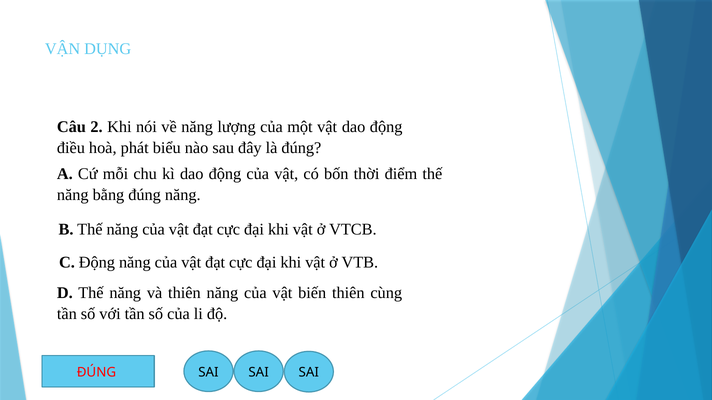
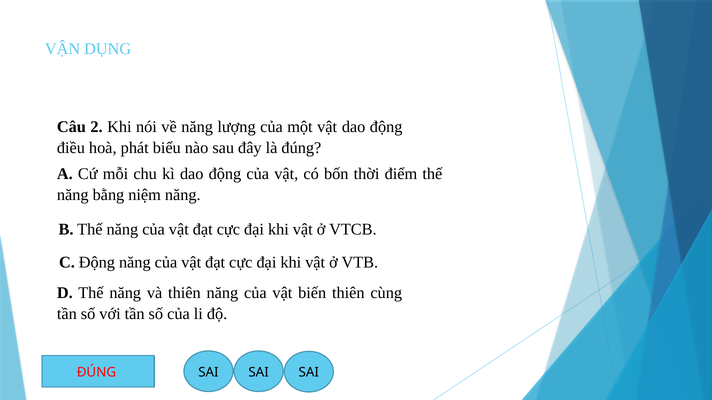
bằng đúng: đúng -> niệm
